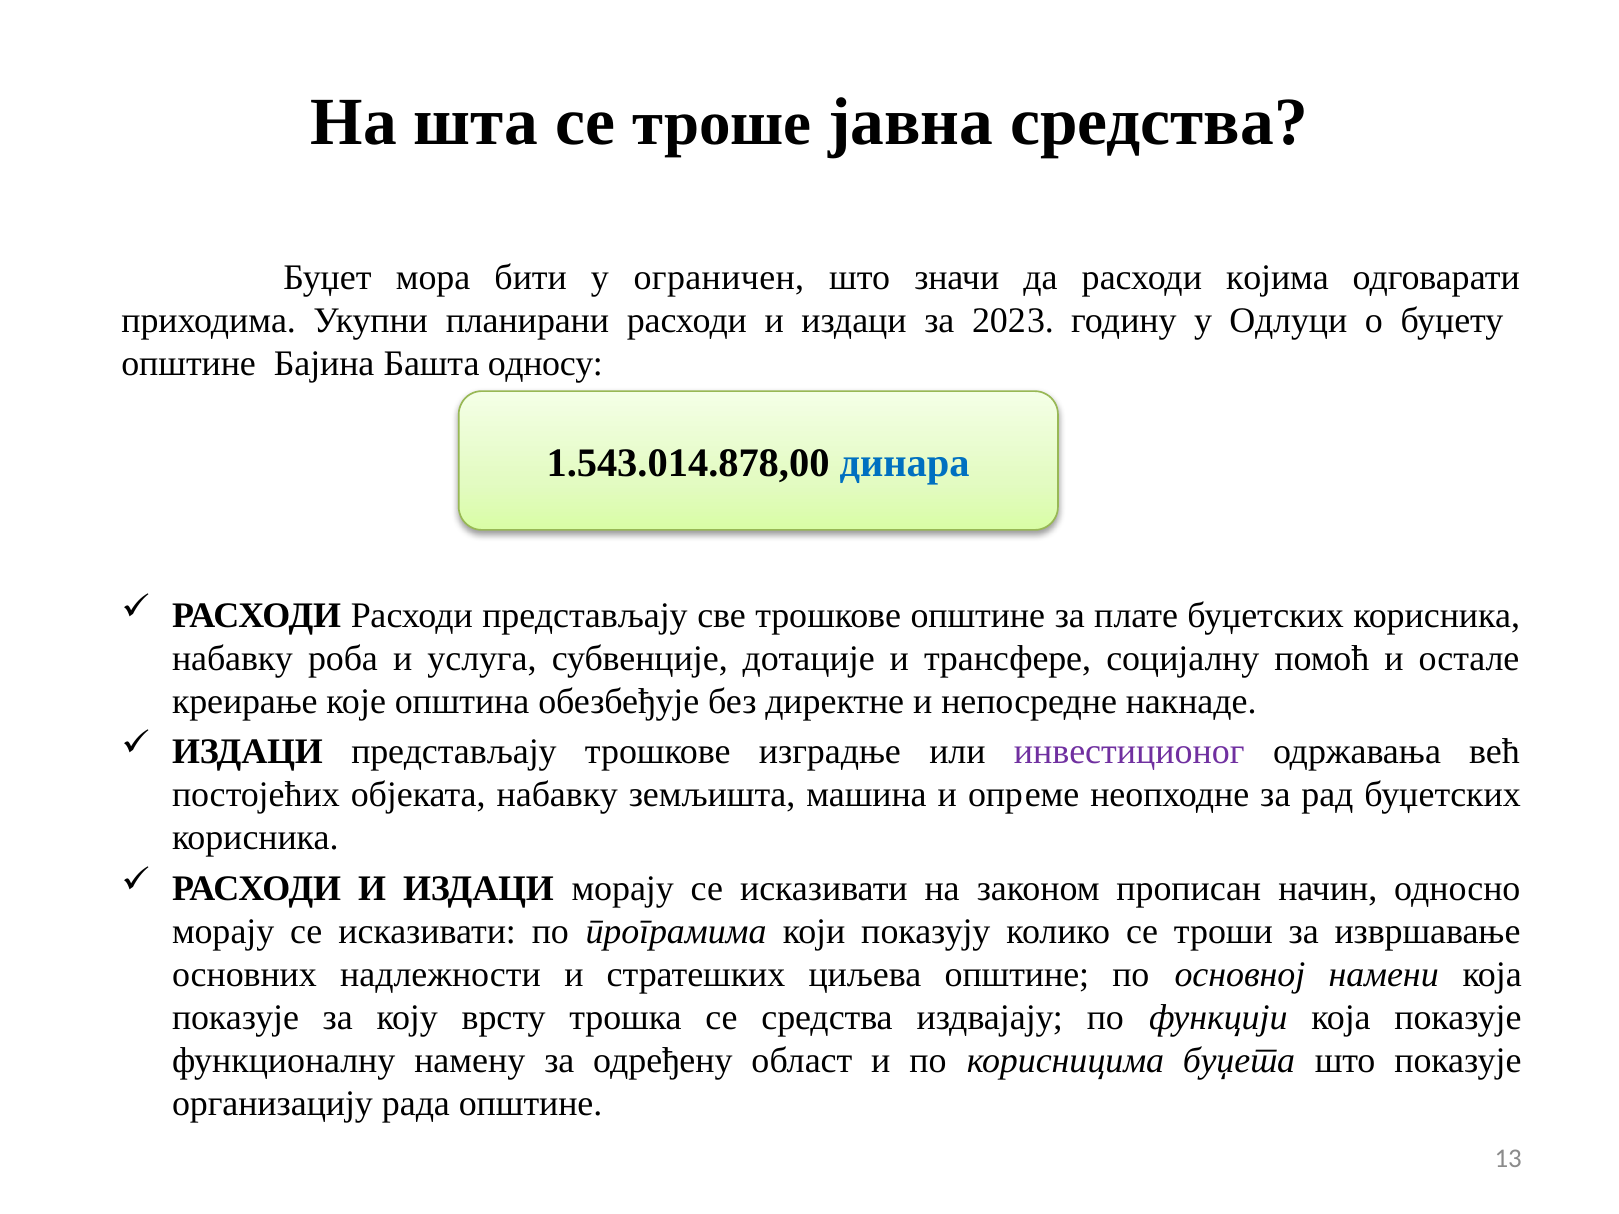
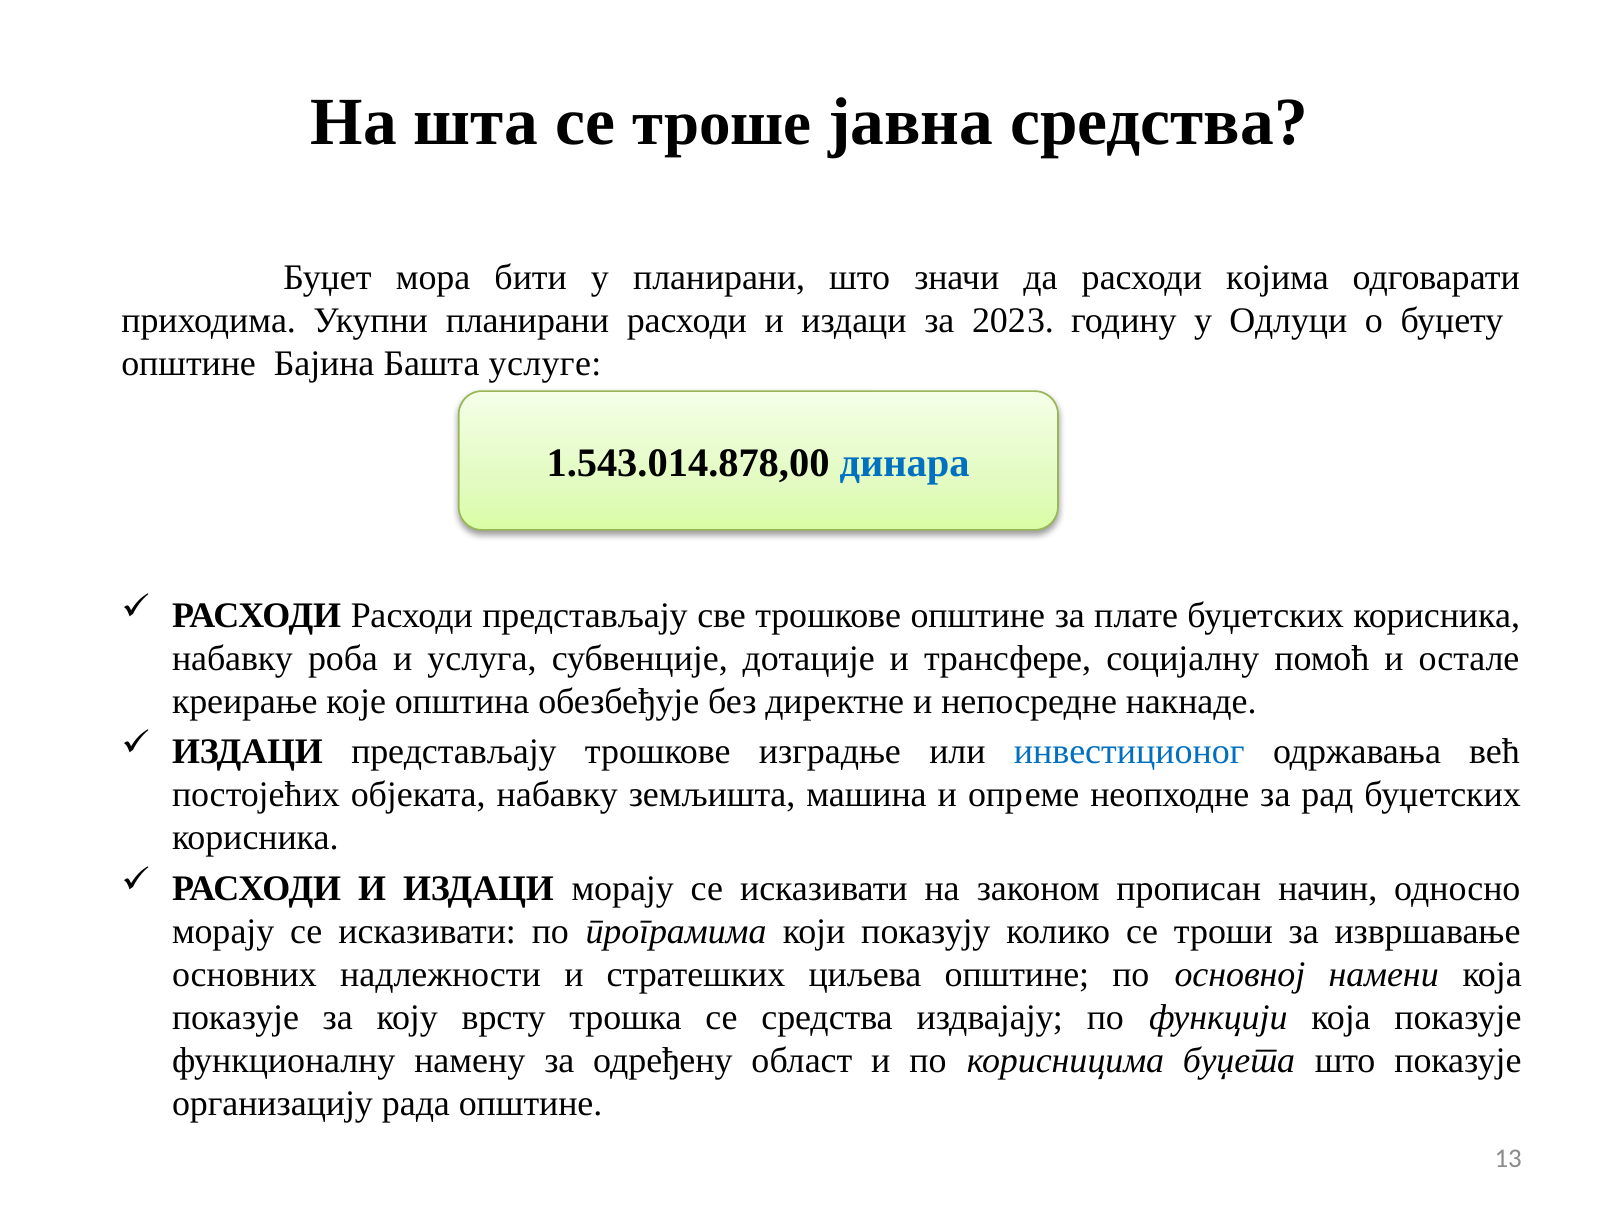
у ограничен: ограничен -> планирани
односу: односу -> услуге
инвестиционог colour: purple -> blue
